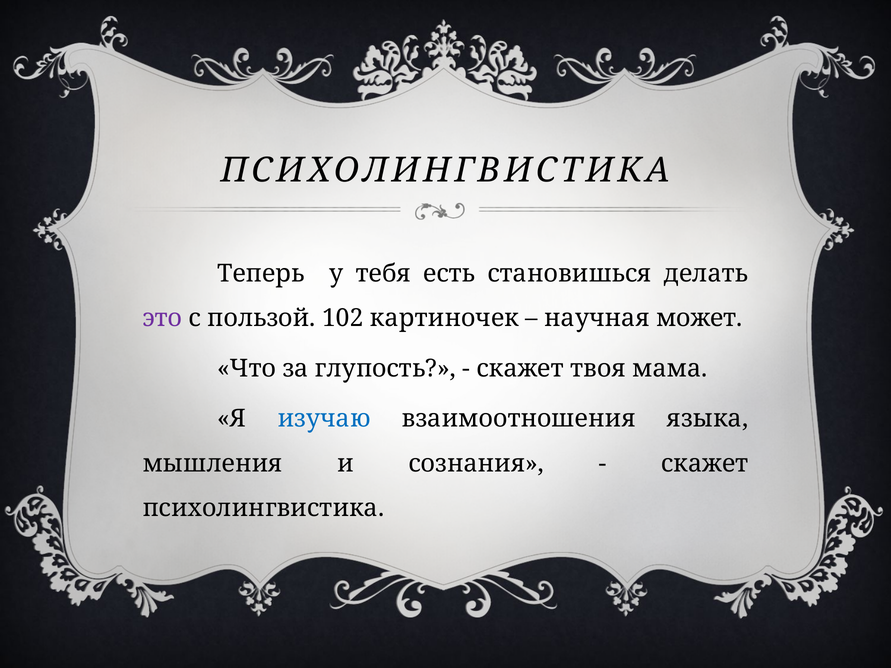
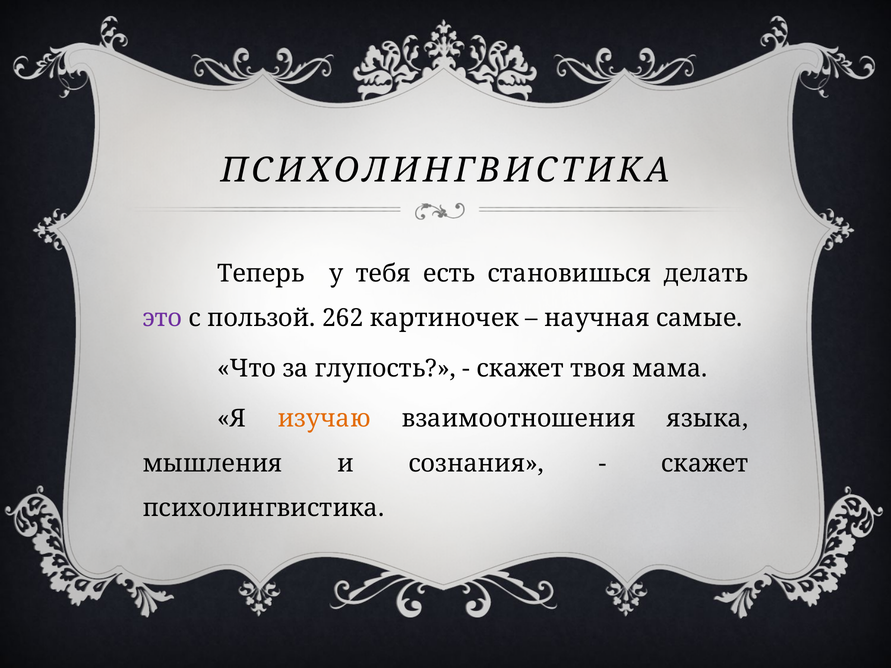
102: 102 -> 262
может: может -> самые
изучаю colour: blue -> orange
